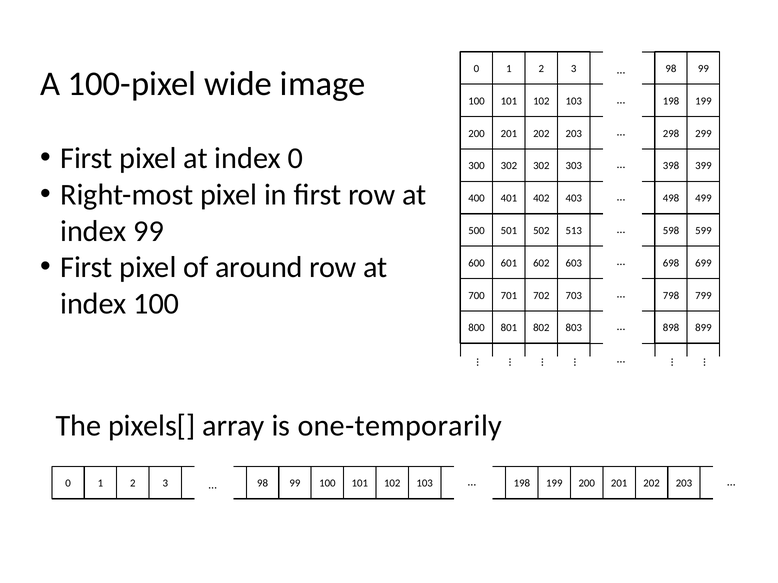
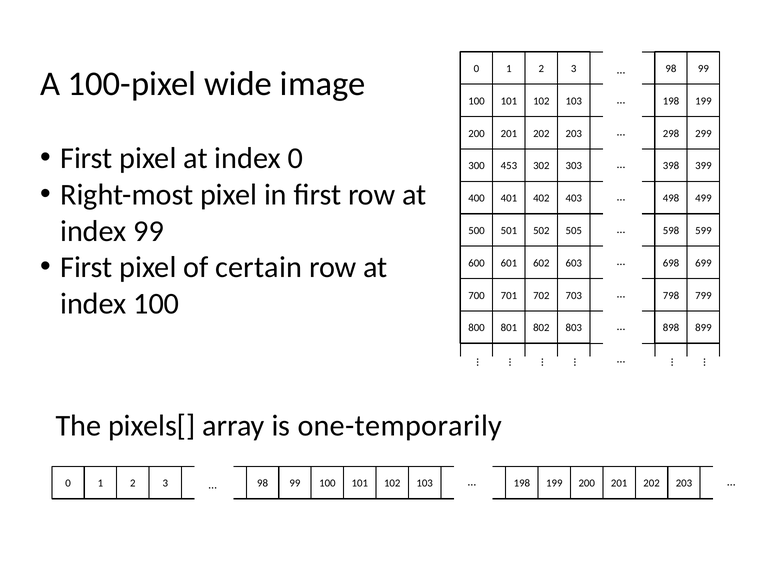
300 302: 302 -> 453
513: 513 -> 505
around: around -> certain
